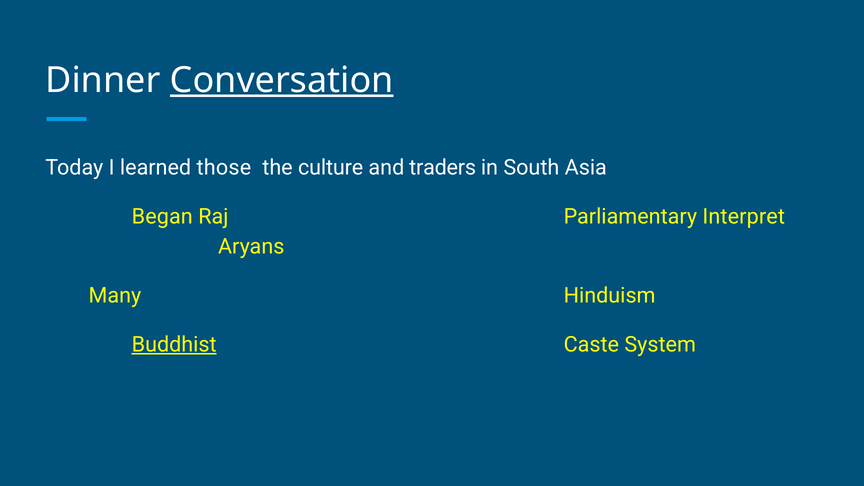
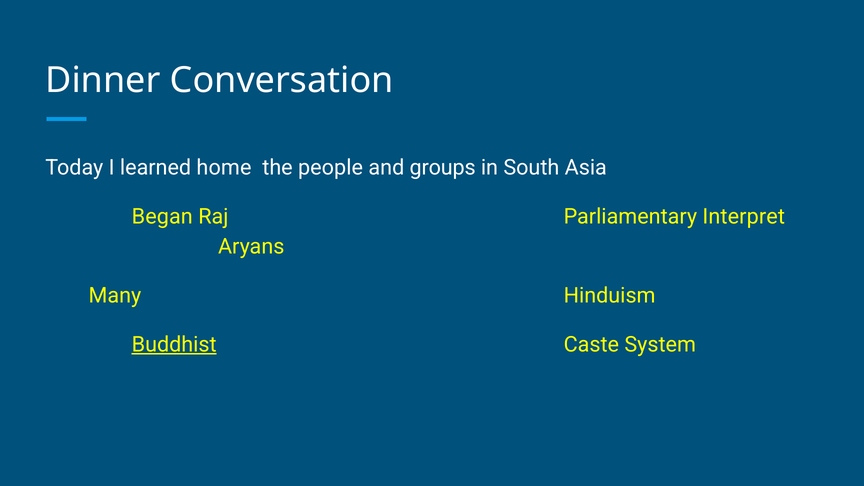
Conversation underline: present -> none
those: those -> home
culture: culture -> people
traders: traders -> groups
